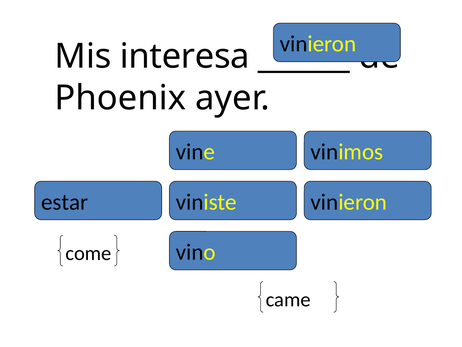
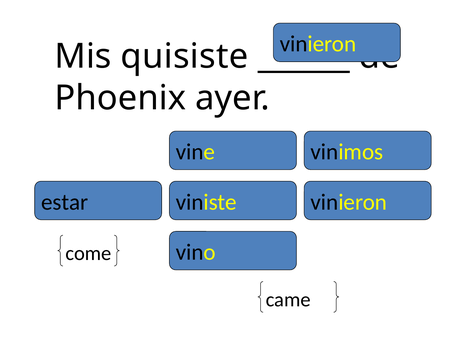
interesa: interesa -> quisiste
